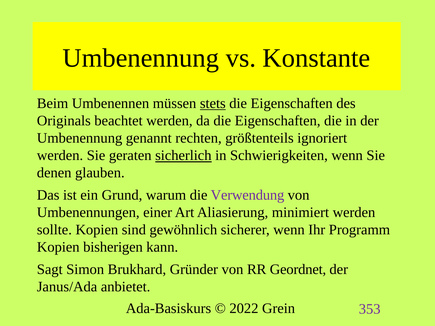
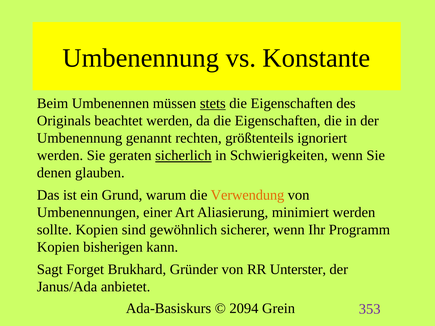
Verwendung colour: purple -> orange
Simon: Simon -> Forget
Geordnet: Geordnet -> Unterster
2022: 2022 -> 2094
